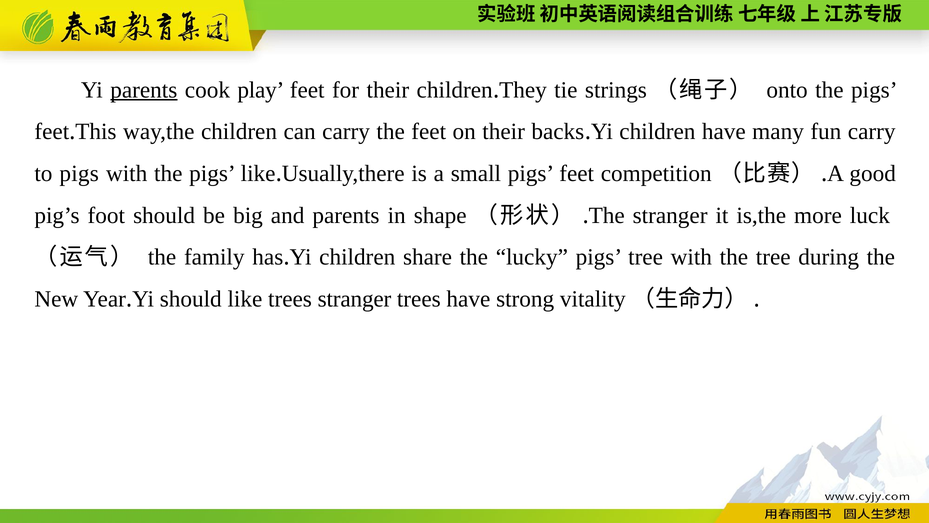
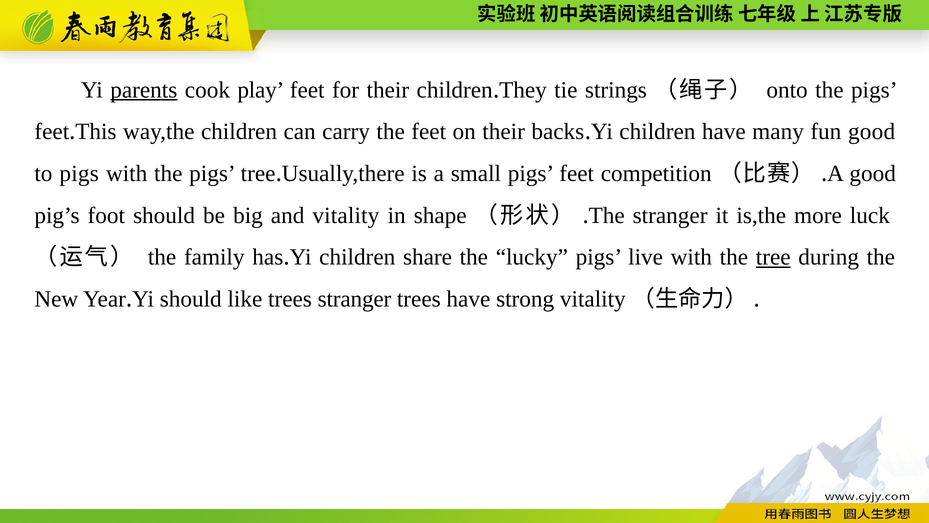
fun carry: carry -> good
pigs like: like -> tree
and parents: parents -> vitality
pigs tree: tree -> live
tree at (773, 257) underline: none -> present
